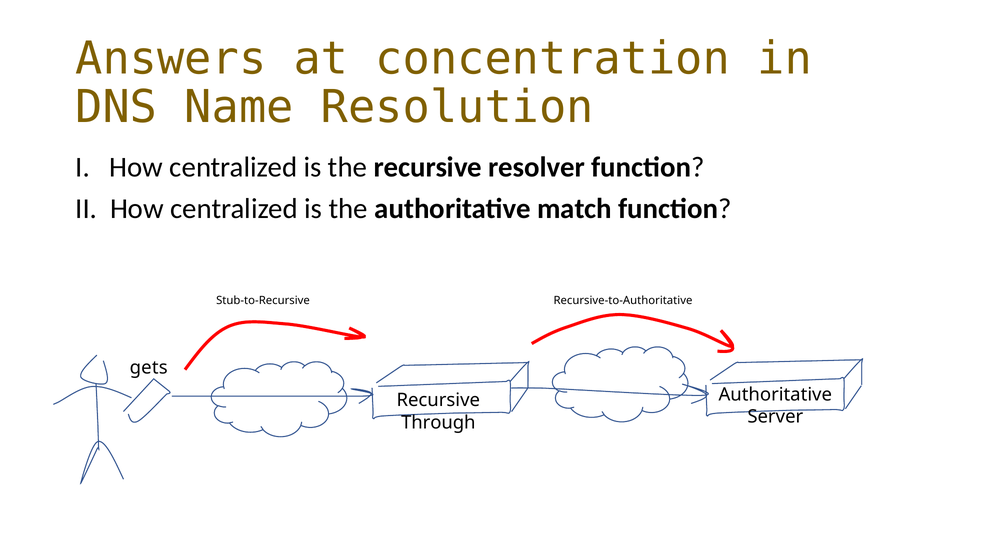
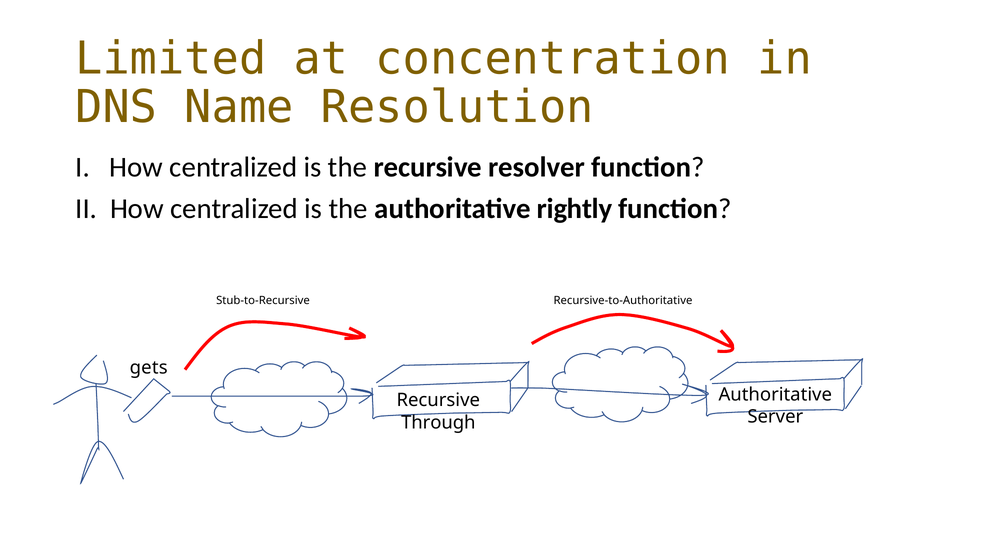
Answers: Answers -> Limited
match: match -> rightly
